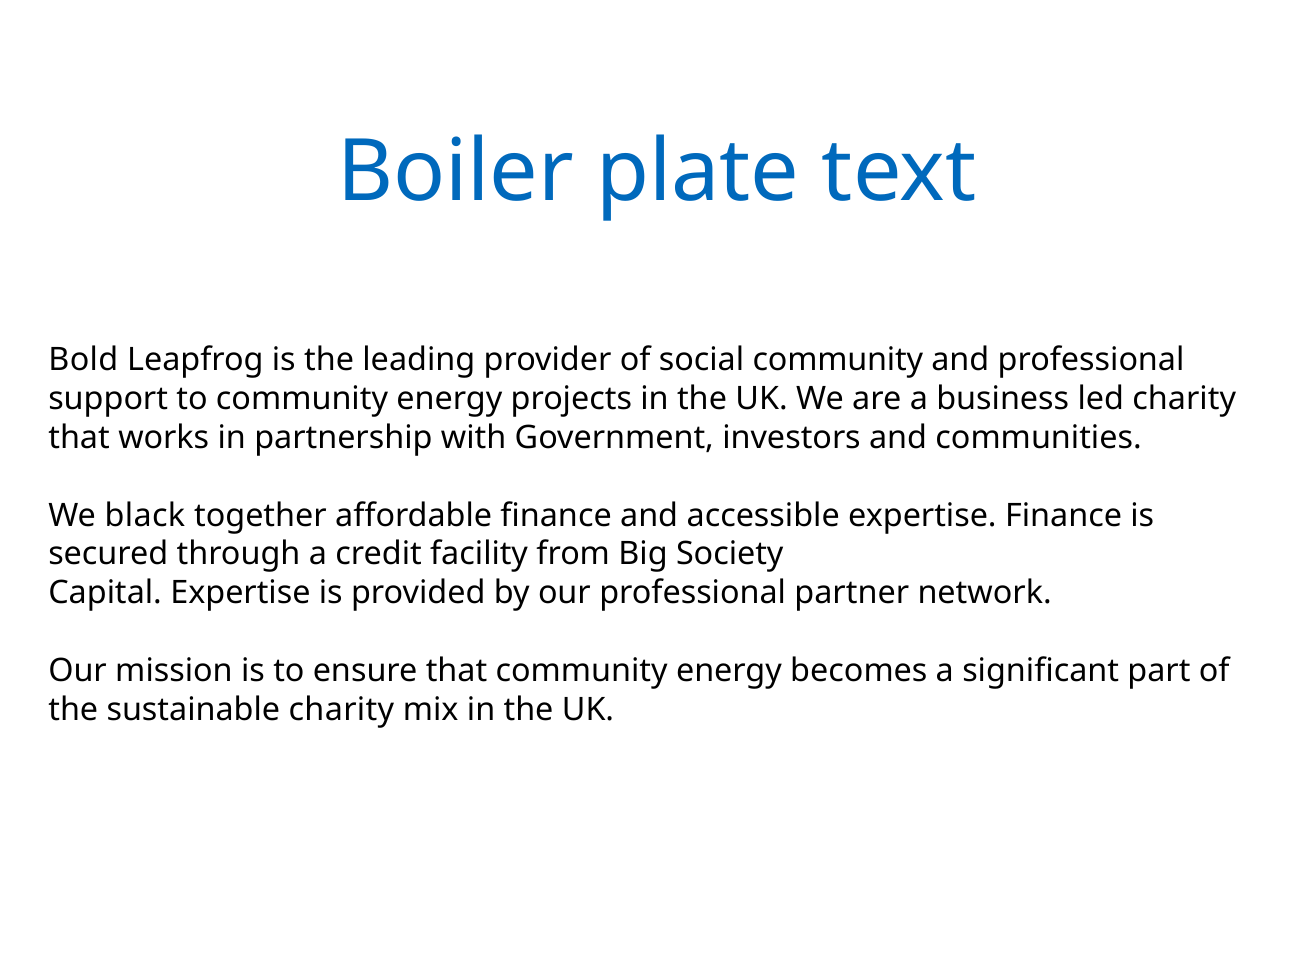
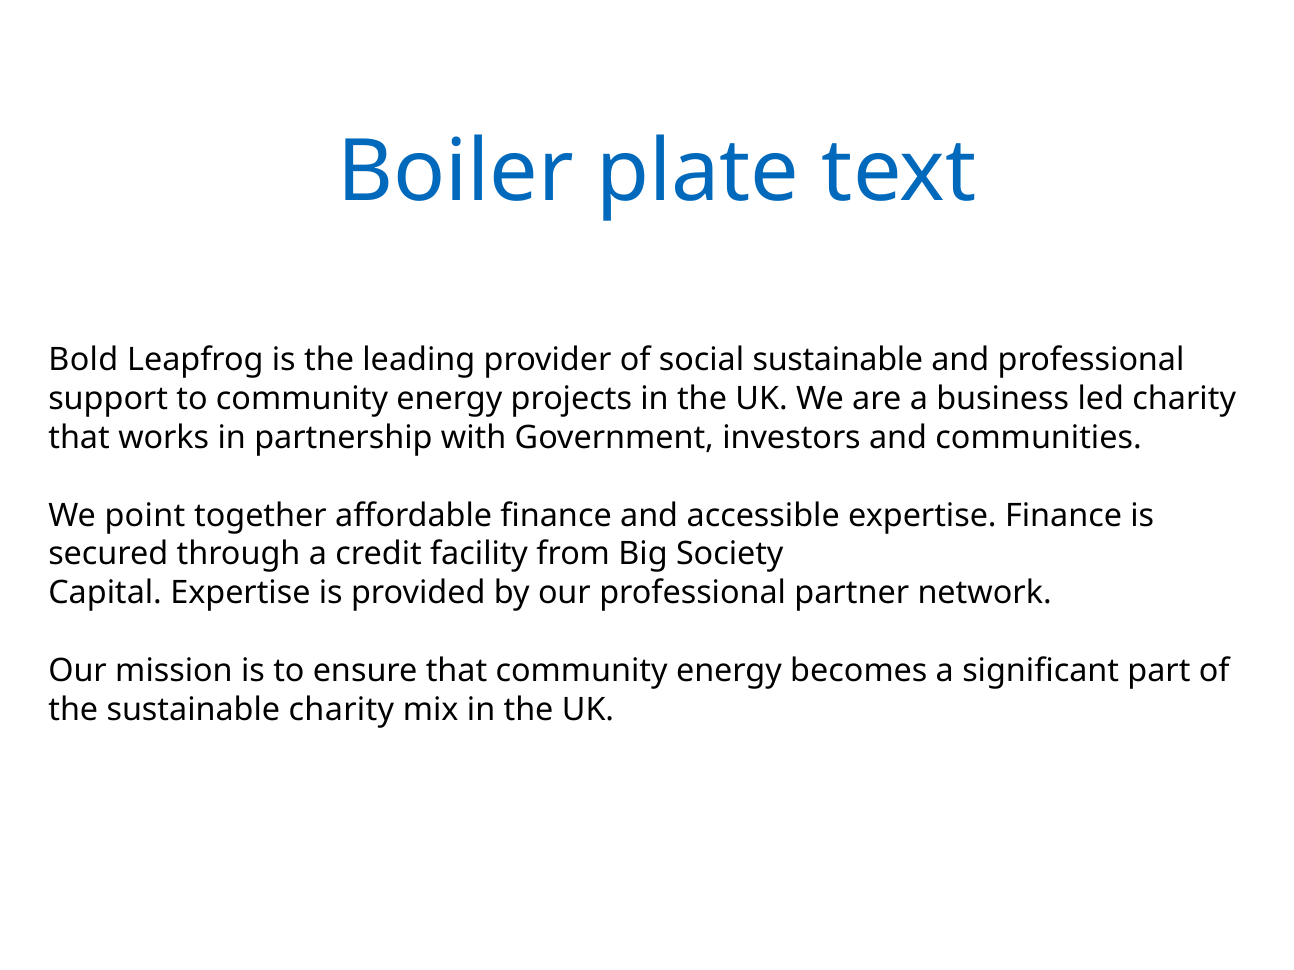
social community: community -> sustainable
black: black -> point
